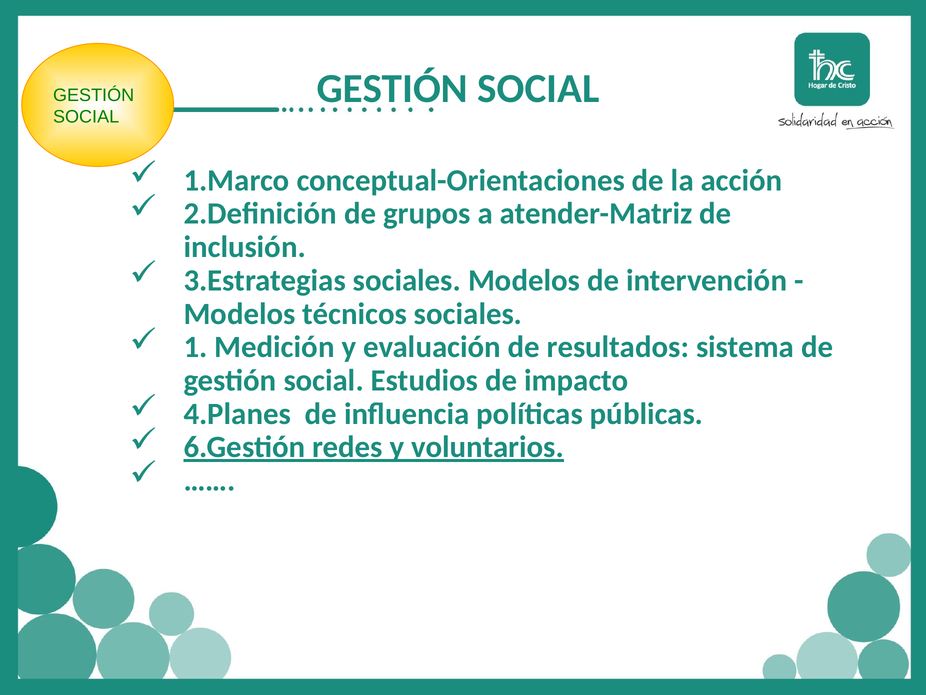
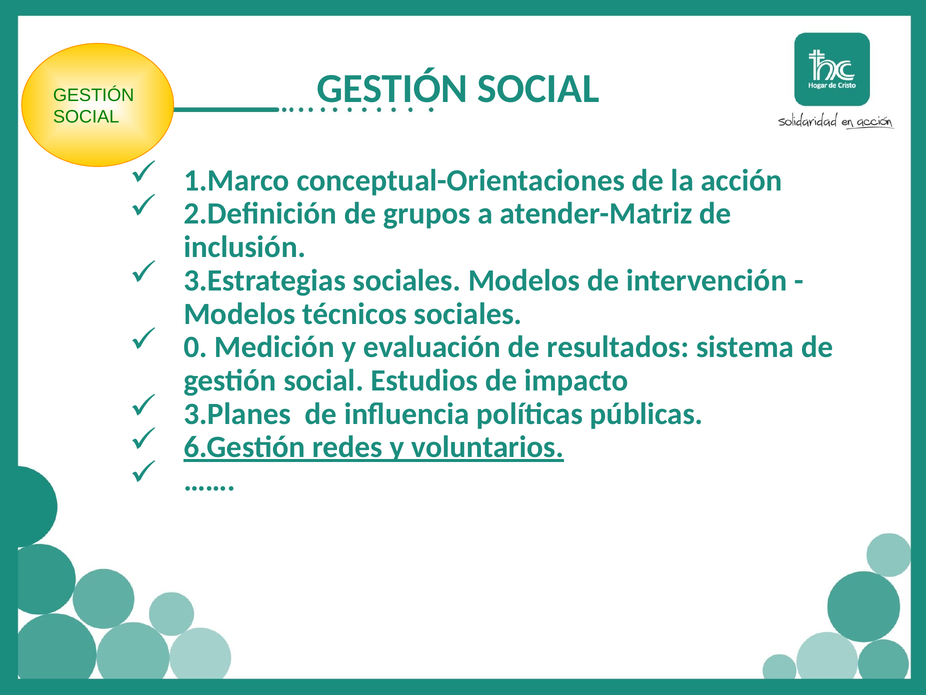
1: 1 -> 0
4.Planes: 4.Planes -> 3.Planes
